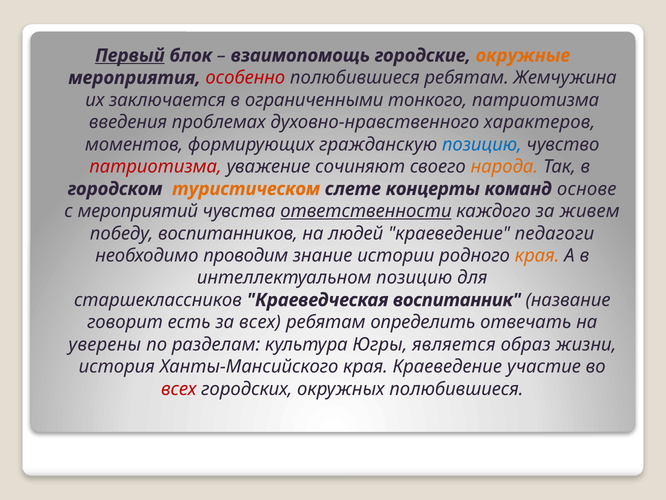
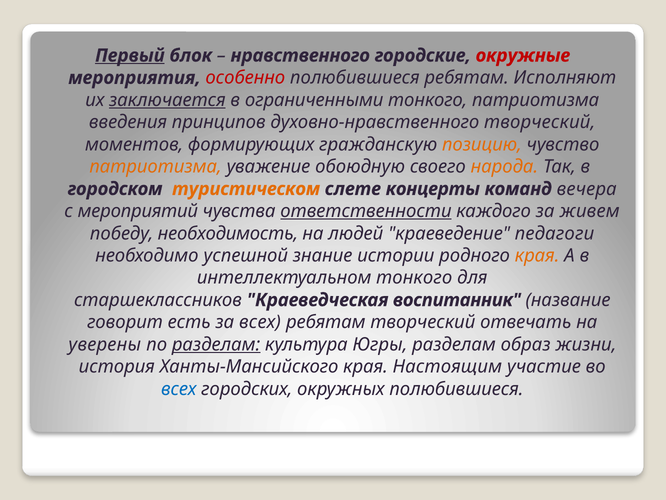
взаимопомощь: взаимопомощь -> нравственного
окружные colour: orange -> red
Жемчужина: Жемчужина -> Исполняют
заключается underline: none -> present
проблемах: проблемах -> принципов
духовно-нравственного характеров: характеров -> творческий
позицию at (482, 144) colour: blue -> orange
патриотизма at (156, 167) colour: red -> orange
сочиняют: сочиняют -> обоюдную
основе: основе -> вечера
воспитанников: воспитанников -> необходимость
проводим: проводим -> успешной
интеллектуальном позицию: позицию -> тонкого
ребятам определить: определить -> творческий
разделам at (216, 344) underline: none -> present
Югры является: является -> разделам
края Краеведение: Краеведение -> Настоящим
всех at (179, 389) colour: red -> blue
